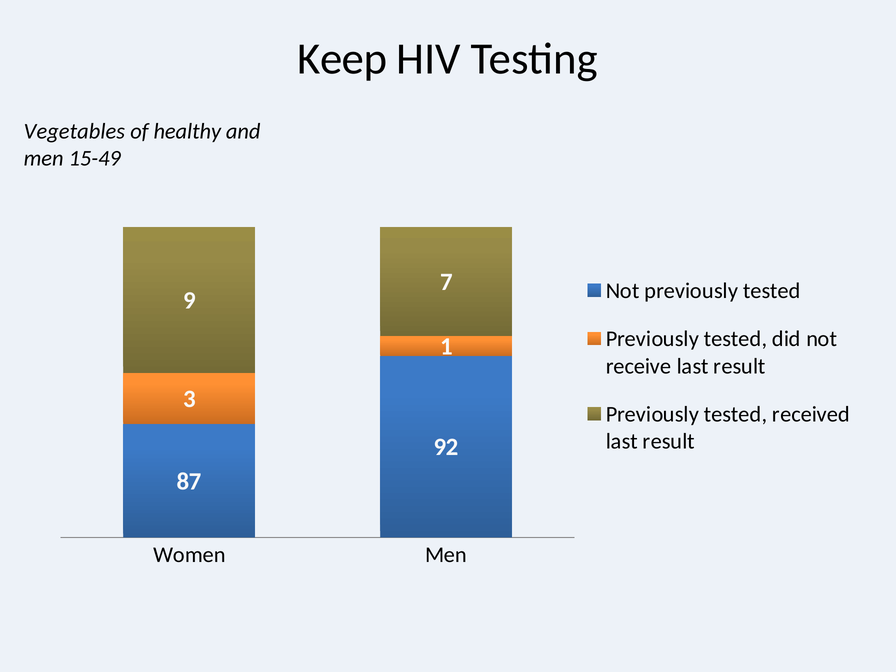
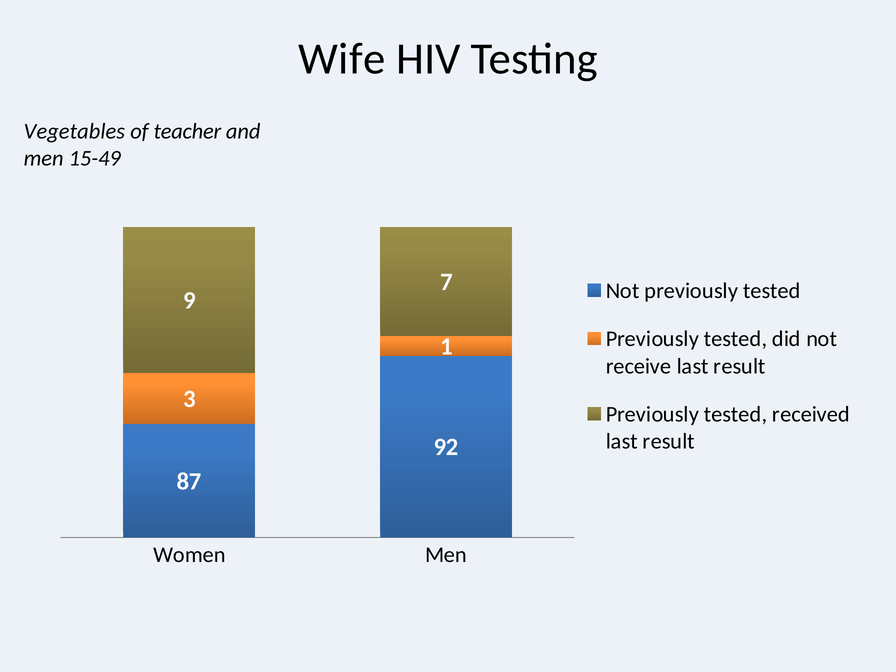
Keep: Keep -> Wife
healthy: healthy -> teacher
